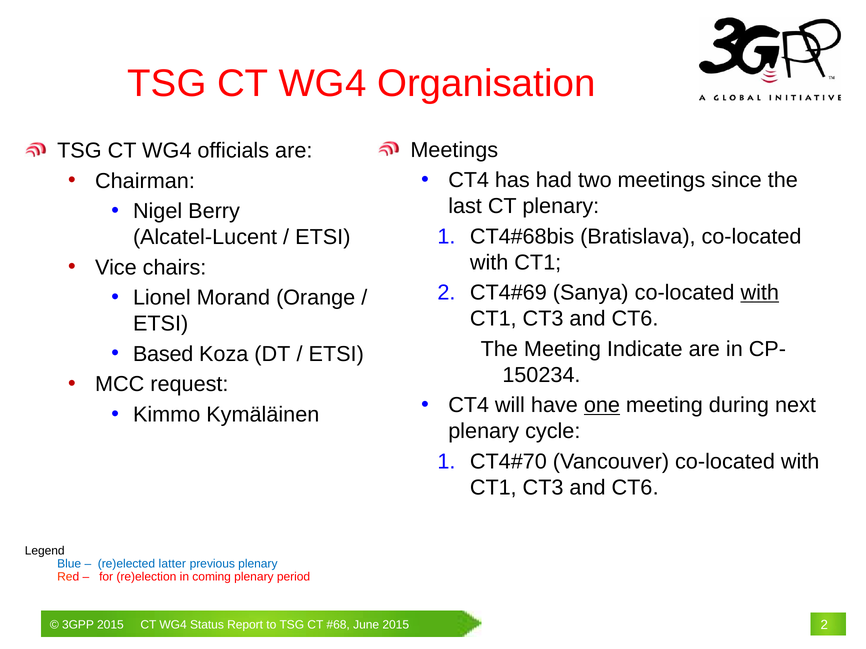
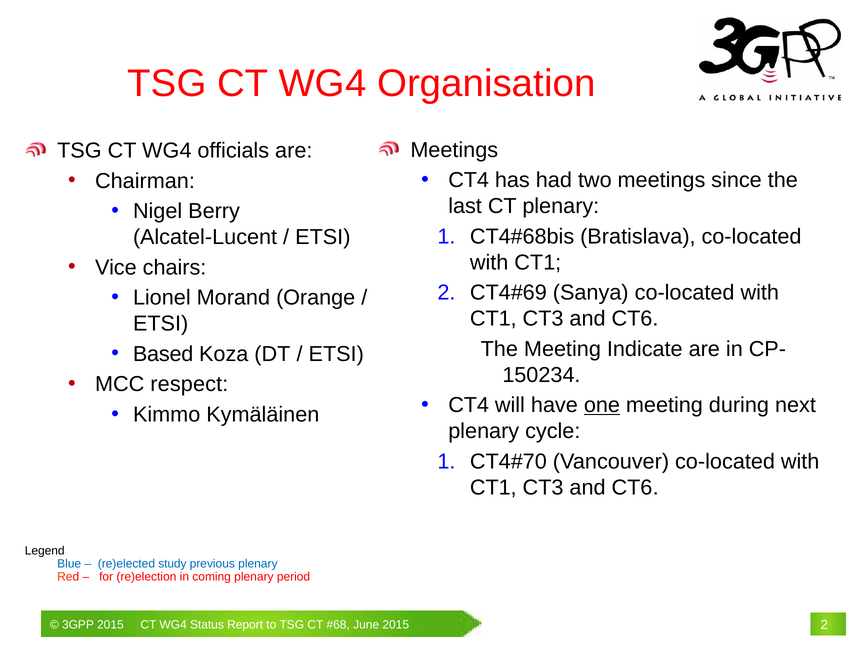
with at (760, 293) underline: present -> none
request: request -> respect
latter: latter -> study
